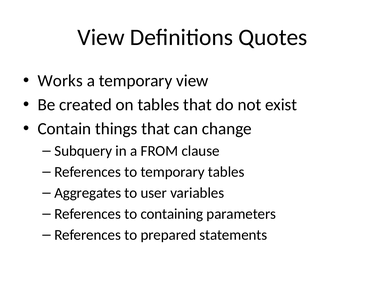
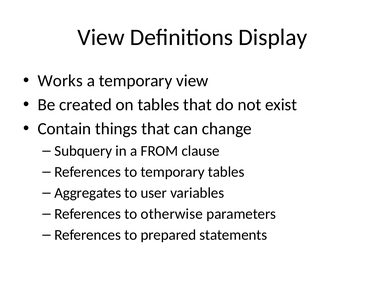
Quotes: Quotes -> Display
containing: containing -> otherwise
